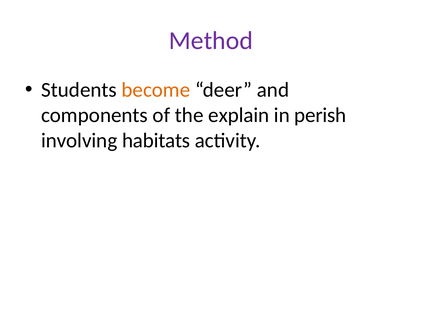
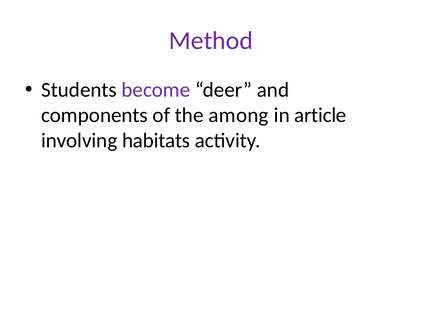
become colour: orange -> purple
explain: explain -> among
perish: perish -> article
